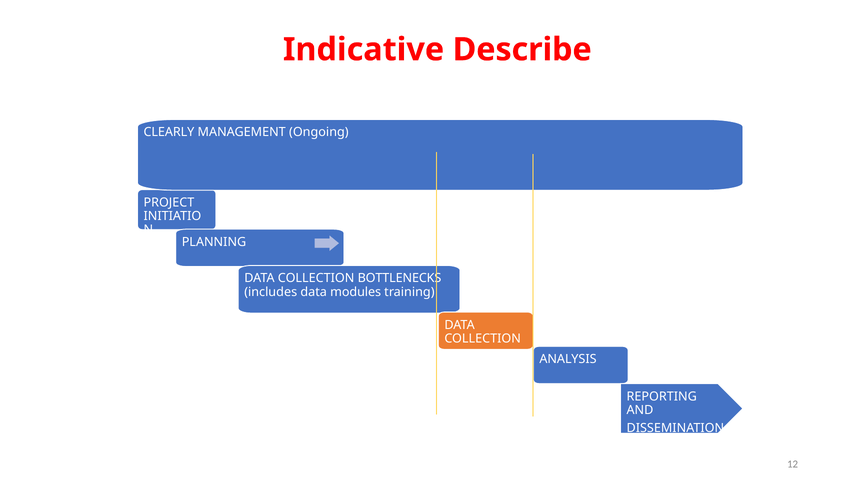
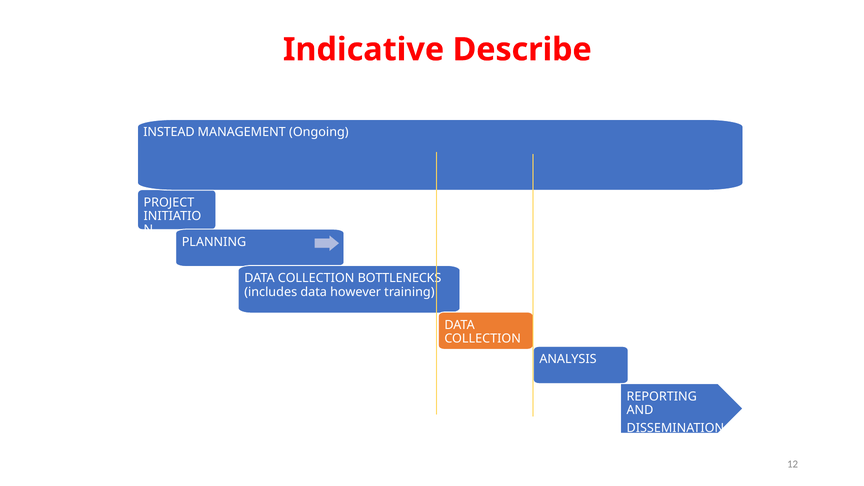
CLEARLY: CLEARLY -> INSTEAD
modules: modules -> however
